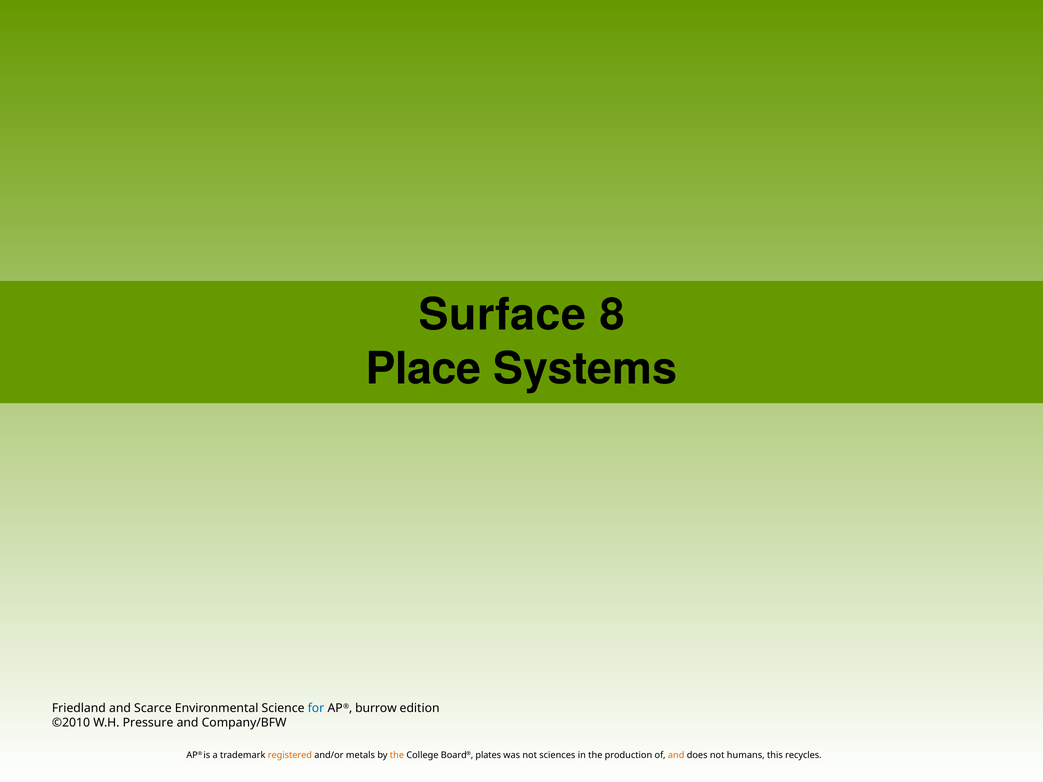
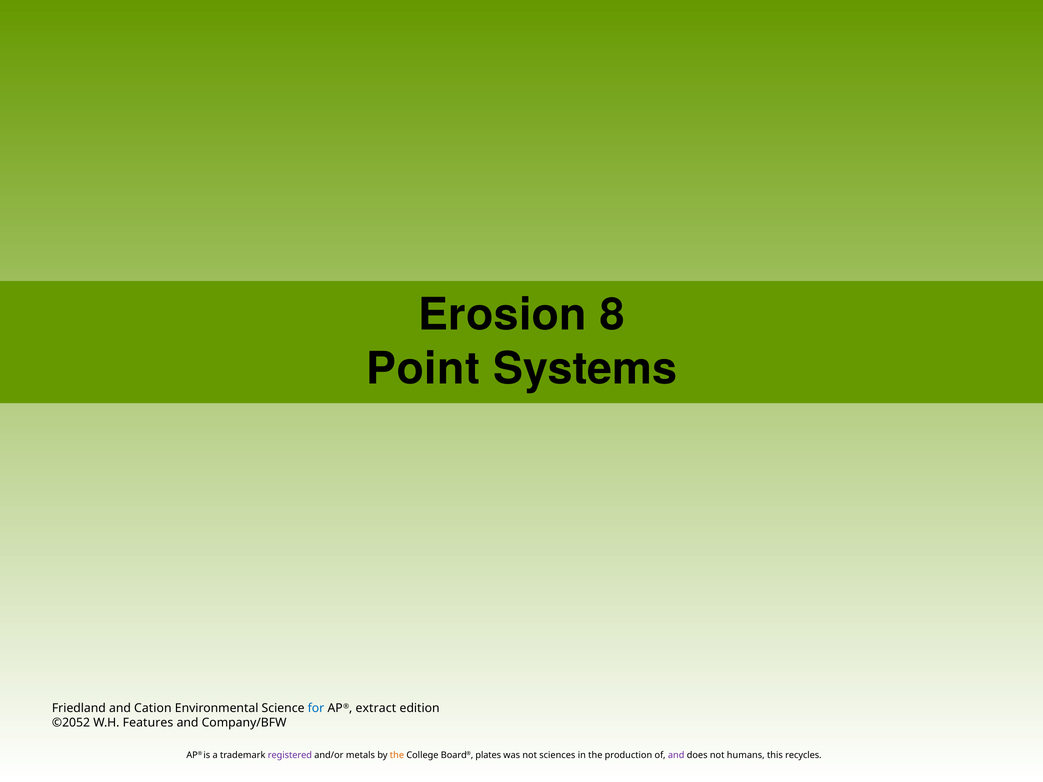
Surface: Surface -> Erosion
Place: Place -> Point
Scarce: Scarce -> Cation
burrow: burrow -> extract
©2010: ©2010 -> ©2052
Pressure: Pressure -> Features
registered colour: orange -> purple
and at (676, 755) colour: orange -> purple
